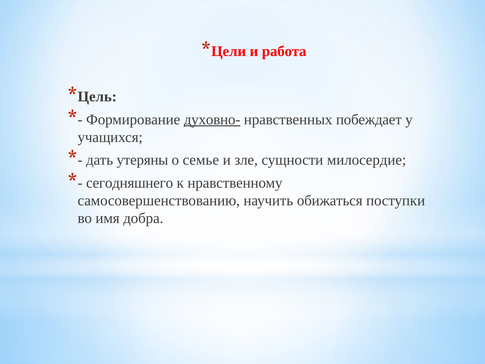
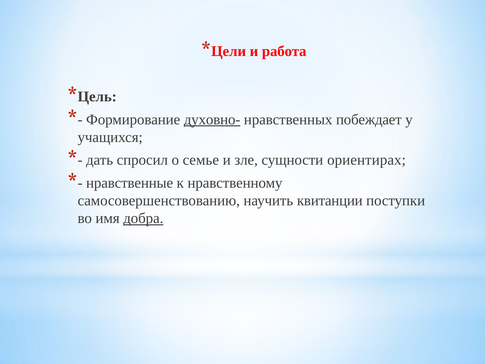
утеряны: утеряны -> спросил
милосердие: милосердие -> ориентирах
сегодняшнего: сегодняшнего -> нравственные
обижаться: обижаться -> квитанции
добра underline: none -> present
